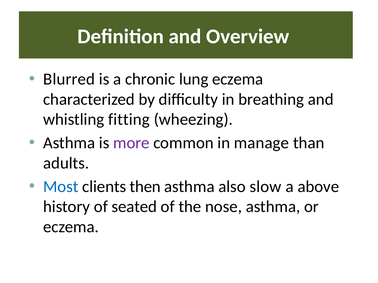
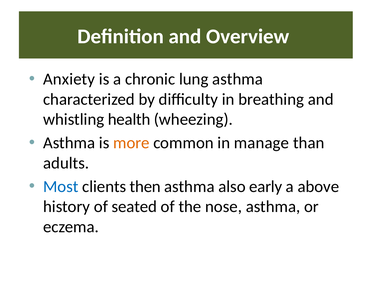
Blurred: Blurred -> Anxiety
lung eczema: eczema -> asthma
fitting: fitting -> health
more colour: purple -> orange
slow: slow -> early
